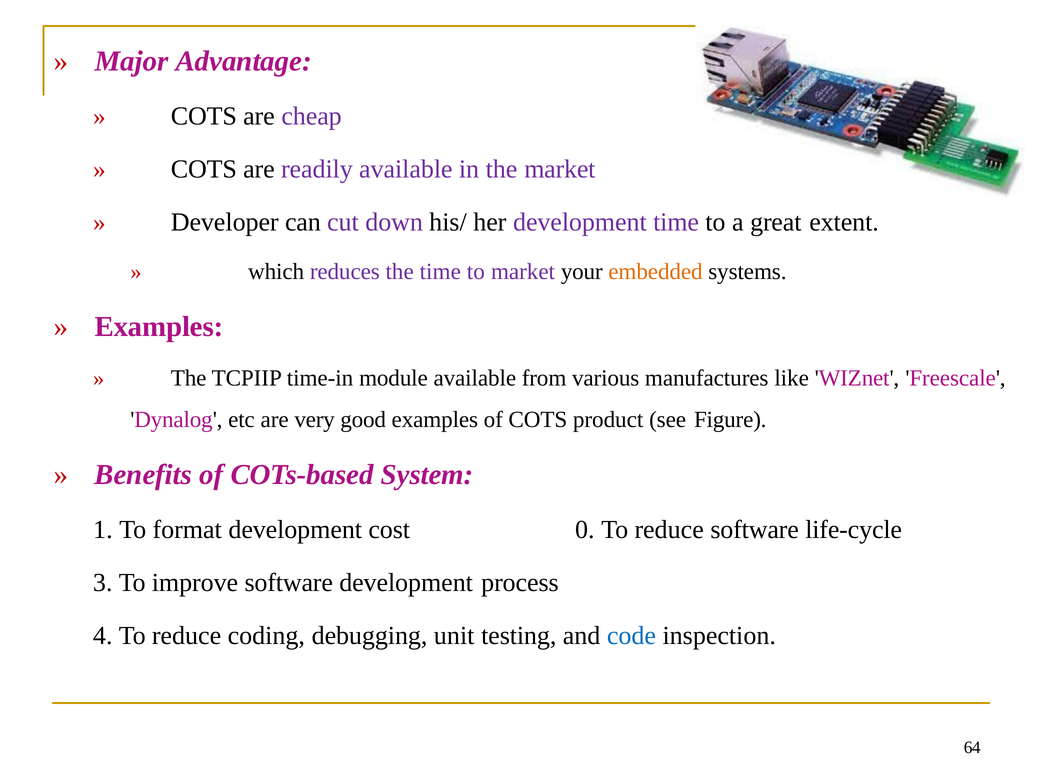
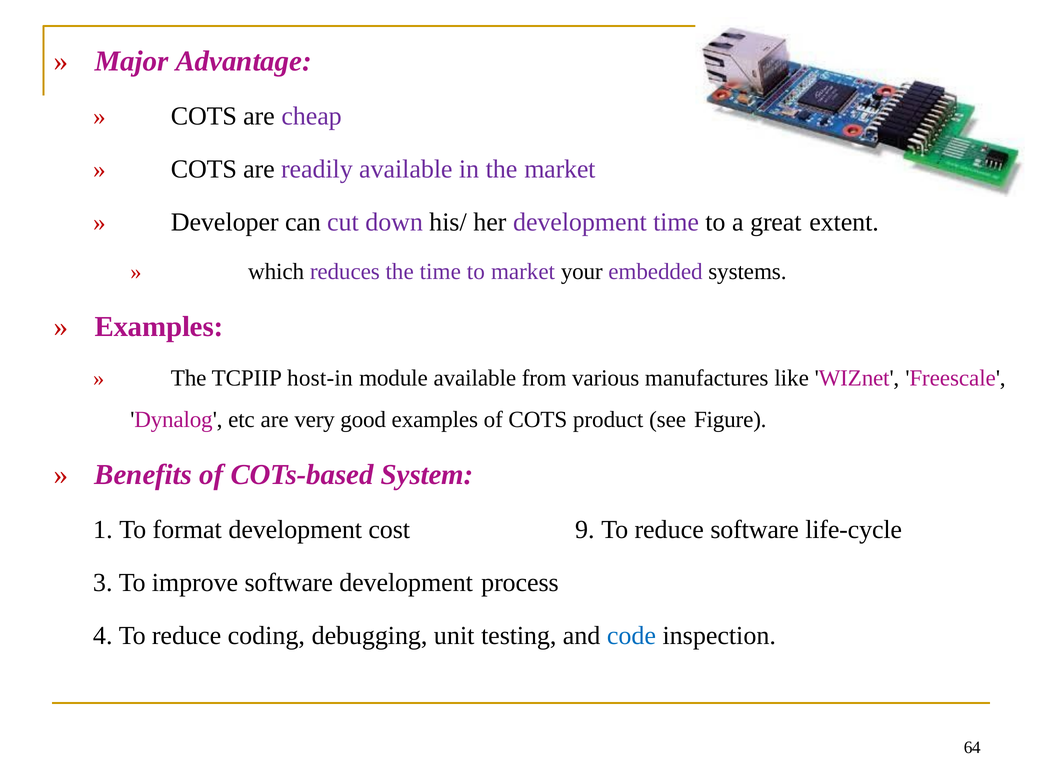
embedded colour: orange -> purple
time-in: time-in -> host-in
0: 0 -> 9
